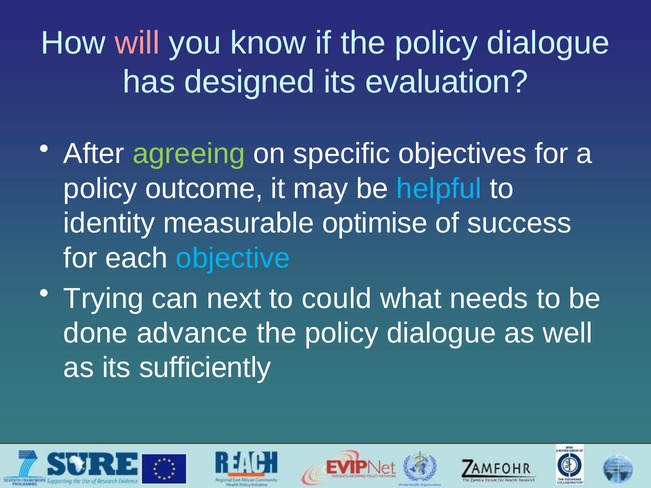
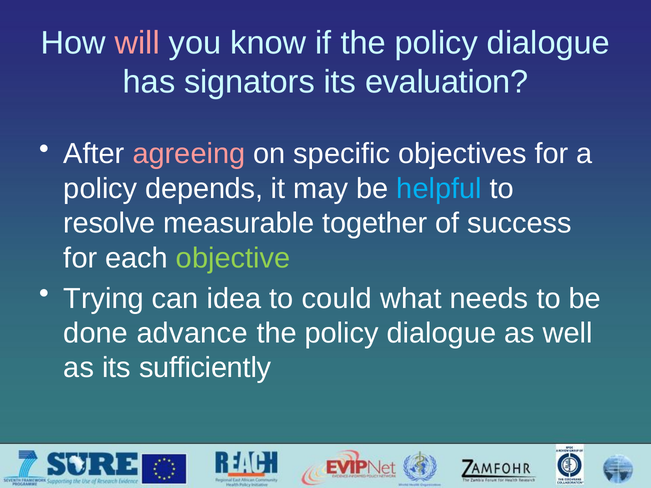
designed: designed -> signators
agreeing colour: light green -> pink
outcome: outcome -> depends
identity: identity -> resolve
optimise: optimise -> together
objective colour: light blue -> light green
next: next -> idea
